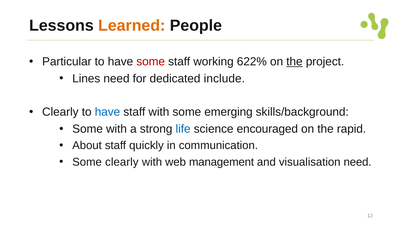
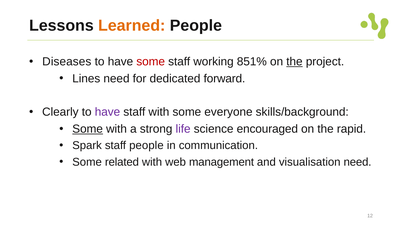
Particular: Particular -> Diseases
622%: 622% -> 851%
include: include -> forward
have at (107, 112) colour: blue -> purple
emerging: emerging -> everyone
Some at (88, 129) underline: none -> present
life colour: blue -> purple
About: About -> Spark
staff quickly: quickly -> people
Some clearly: clearly -> related
